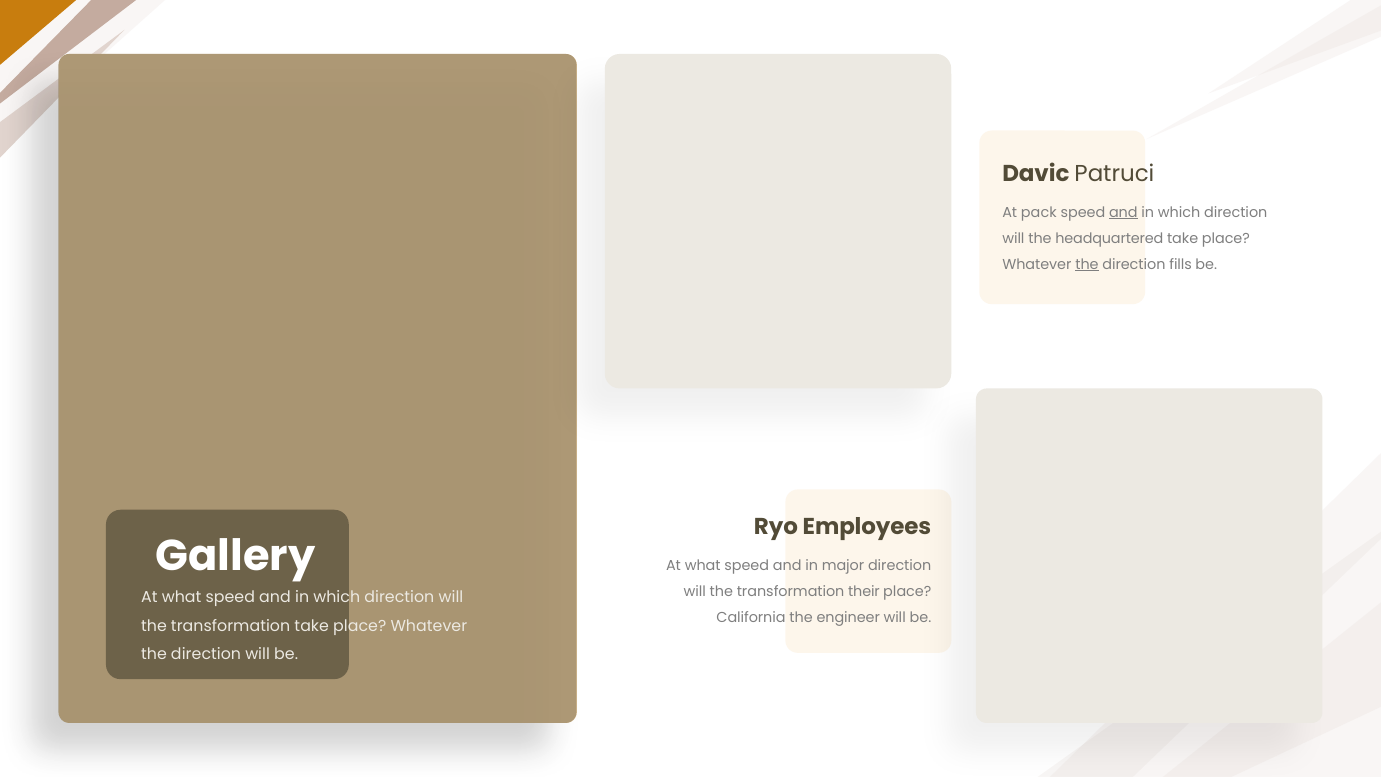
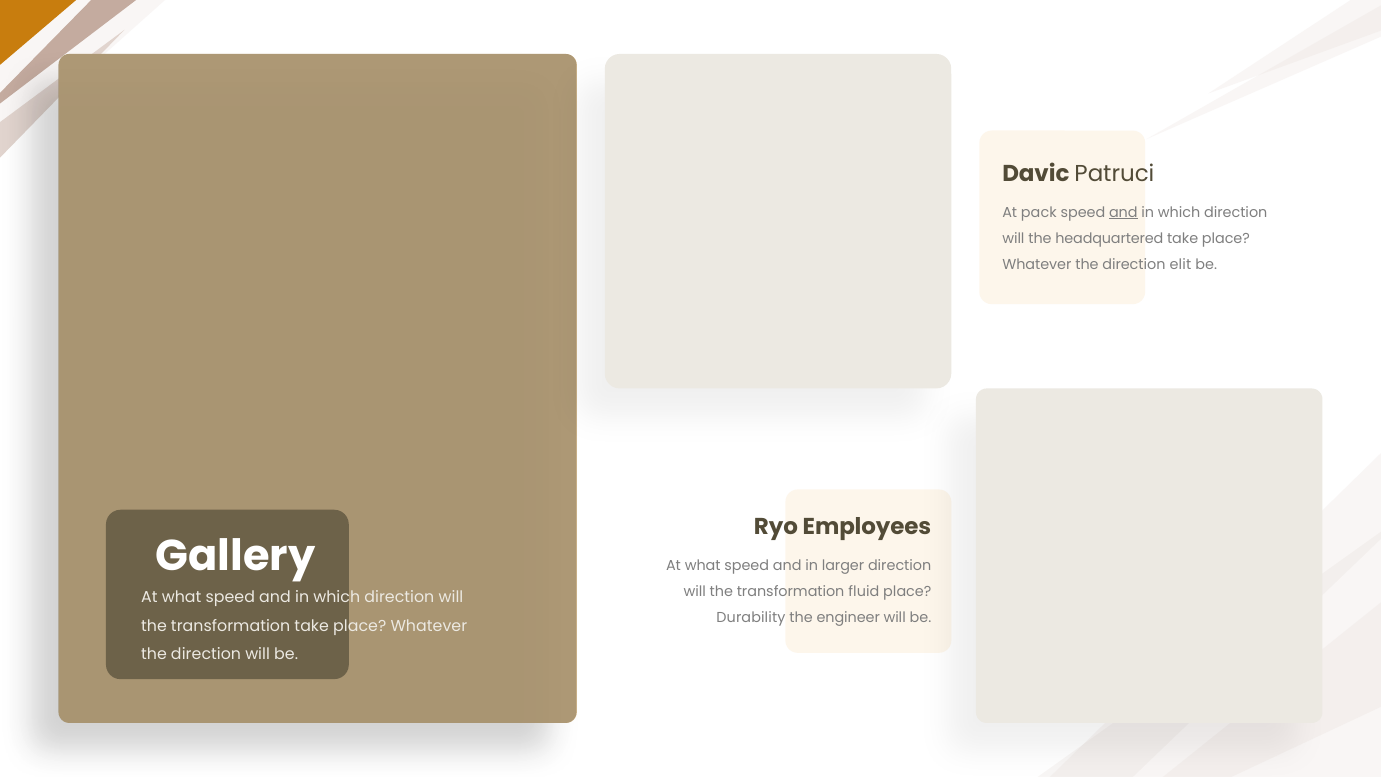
the at (1087, 264) underline: present -> none
fills: fills -> elit
major: major -> larger
their: their -> fluid
California: California -> Durability
